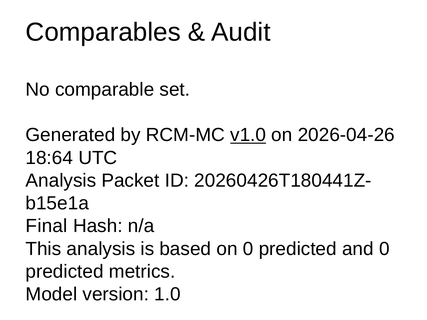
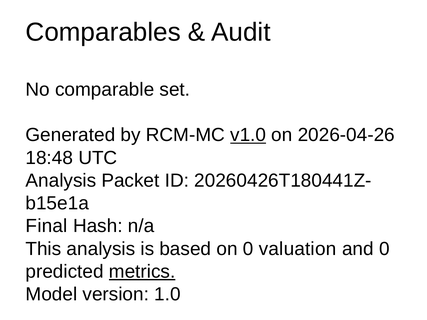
18:64: 18:64 -> 18:48
on 0 predicted: predicted -> valuation
metrics underline: none -> present
